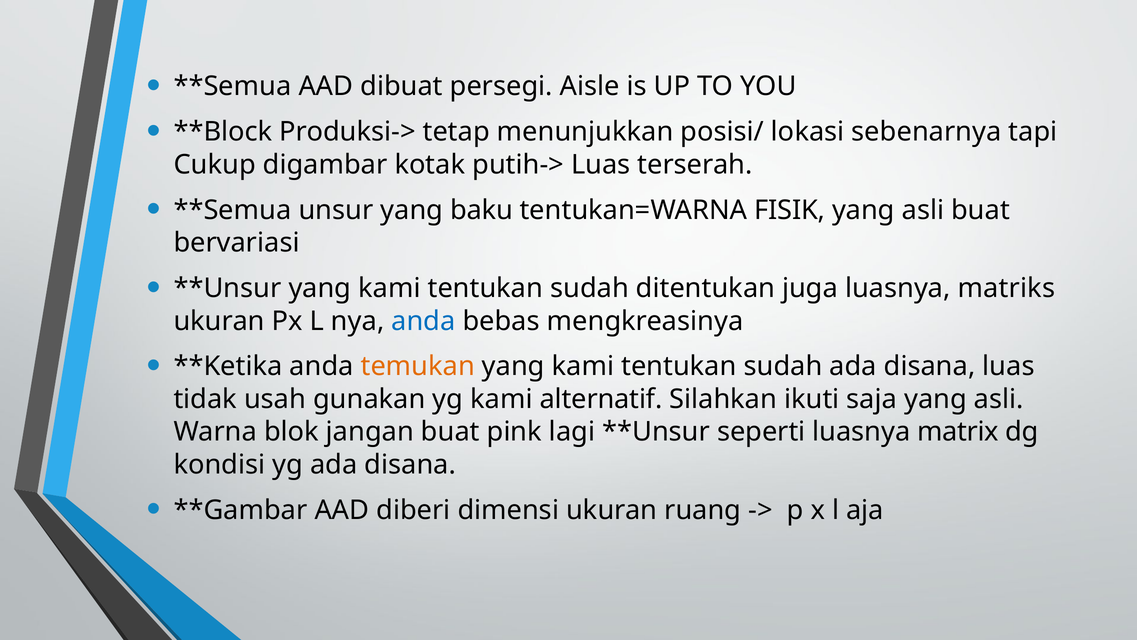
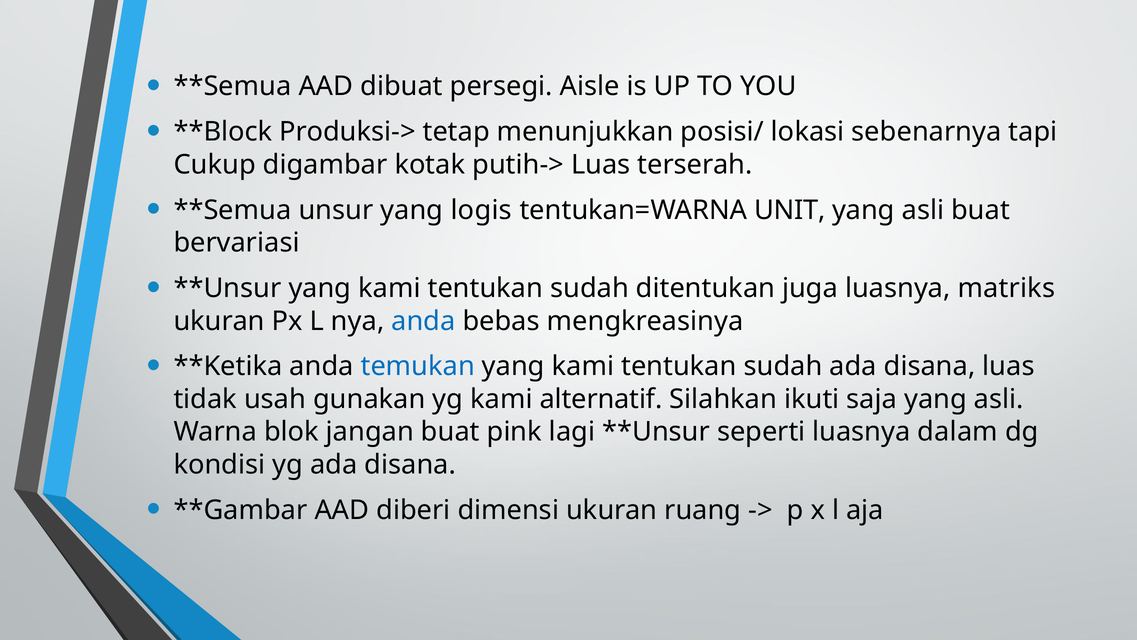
baku: baku -> logis
FISIK: FISIK -> UNIT
temukan colour: orange -> blue
matrix: matrix -> dalam
